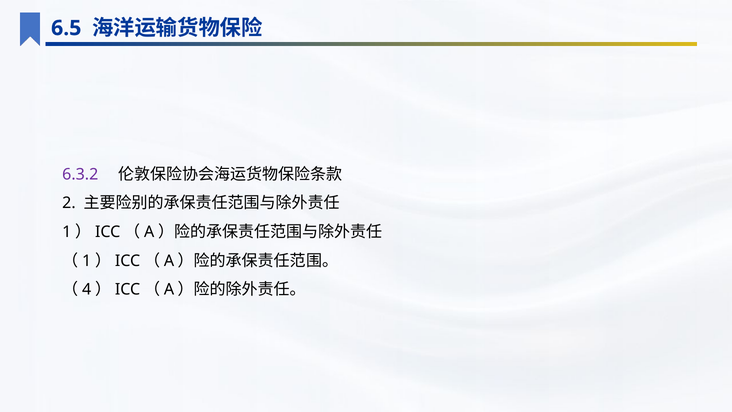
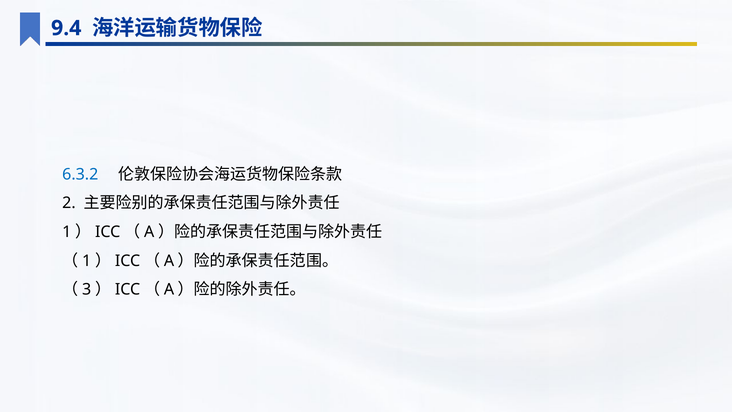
6.5: 6.5 -> 9.4
6.3.2 colour: purple -> blue
4: 4 -> 3
